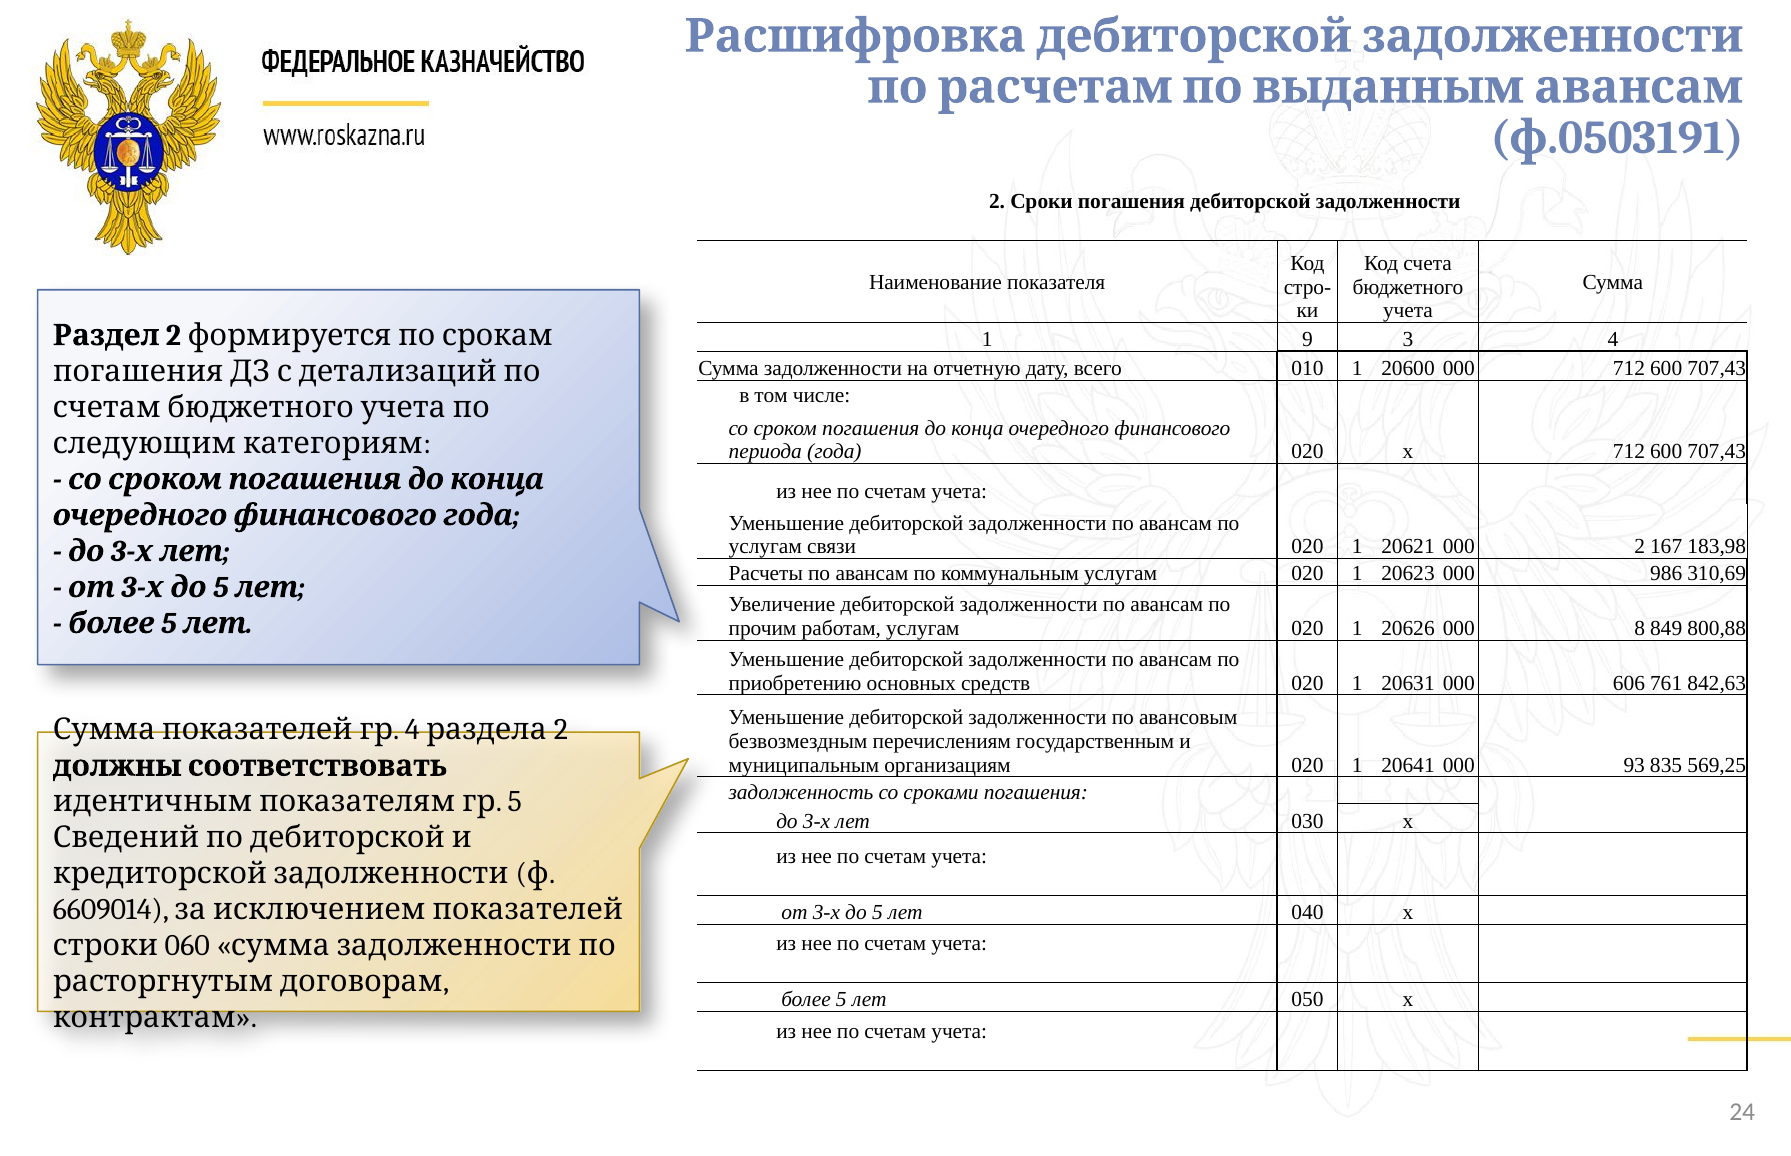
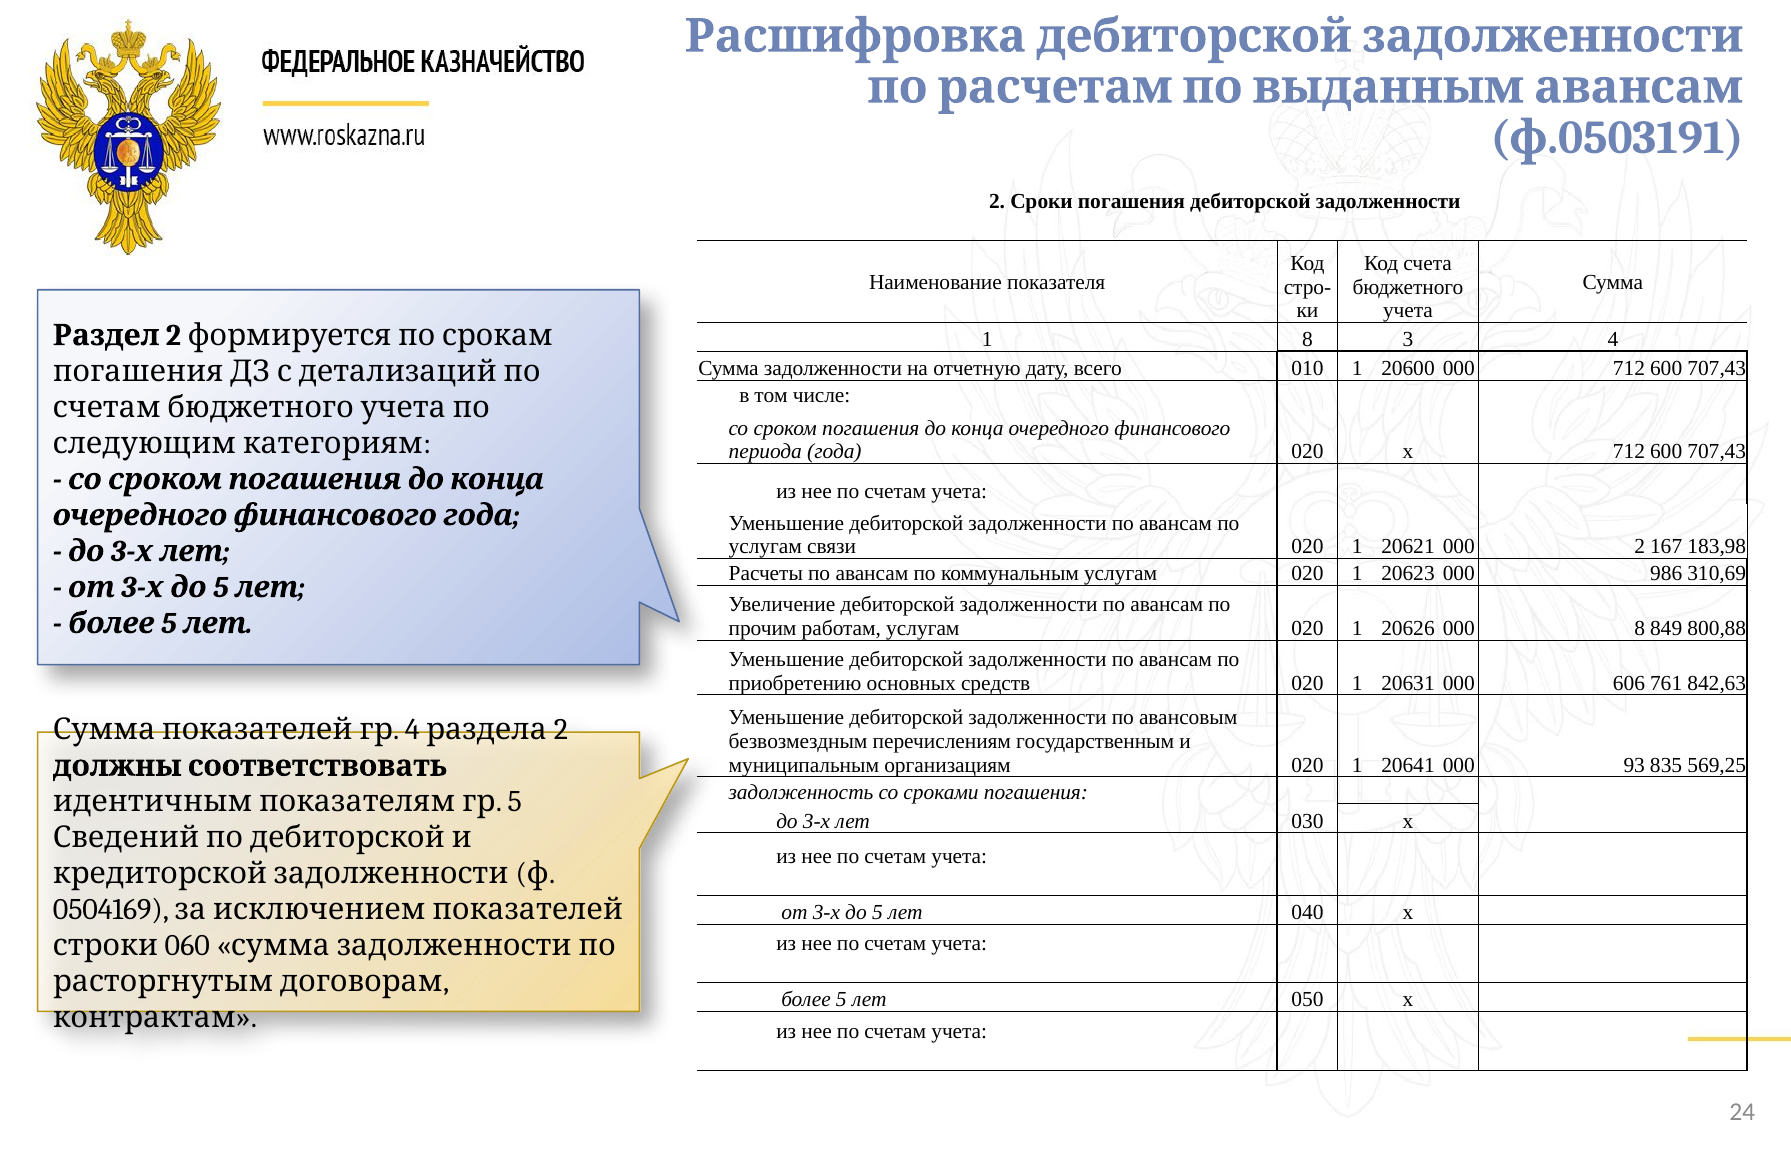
1 9: 9 -> 8
6609014: 6609014 -> 0504169
